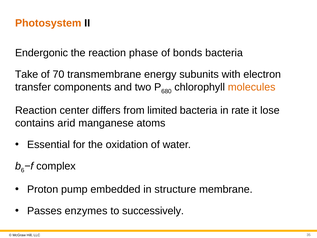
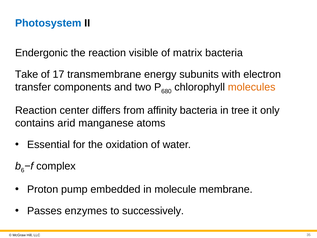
Photosystem colour: orange -> blue
phase: phase -> visible
bonds: bonds -> matrix
70: 70 -> 17
limited: limited -> affinity
rate: rate -> tree
lose: lose -> only
structure: structure -> molecule
